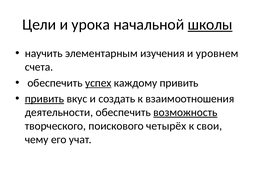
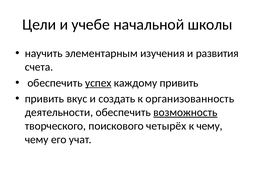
урока: урока -> учебе
школы underline: present -> none
уровнем: уровнем -> развития
привить at (44, 99) underline: present -> none
взаимоотношения: взаимоотношения -> организованность
к свои: свои -> чему
